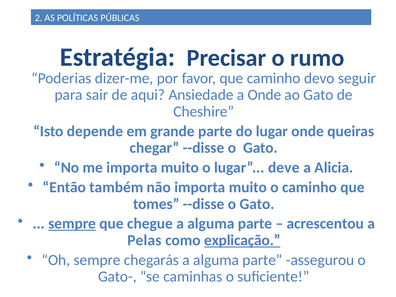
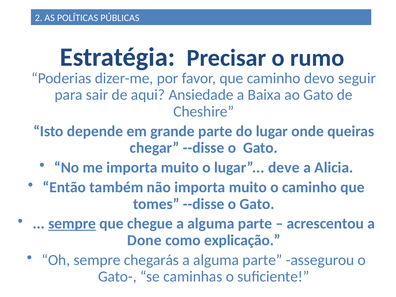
a Onde: Onde -> Baixa
Pelas: Pelas -> Done
explicação underline: present -> none
